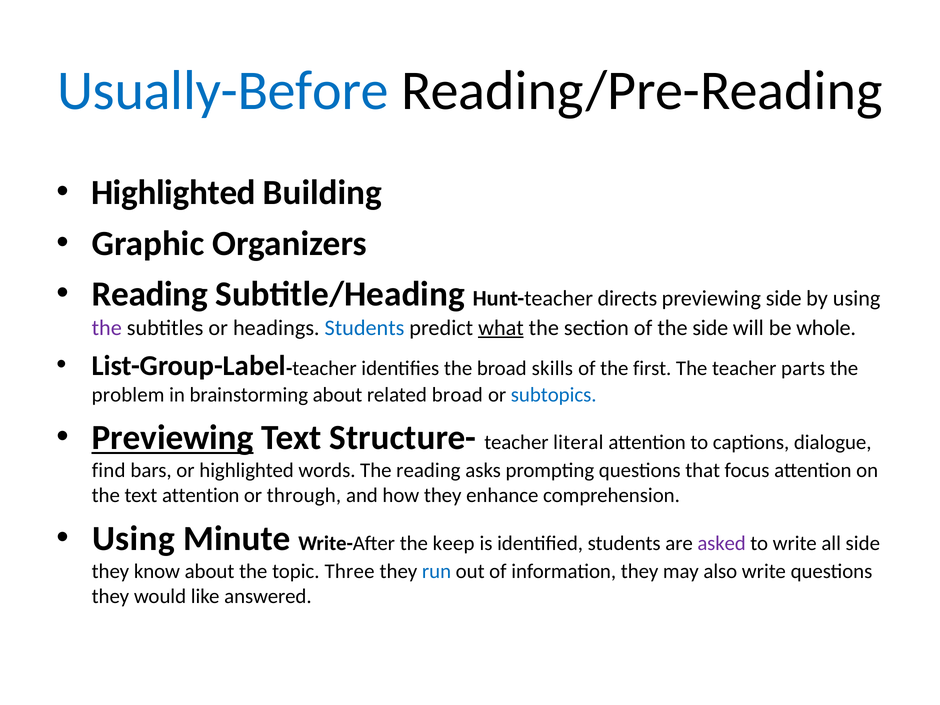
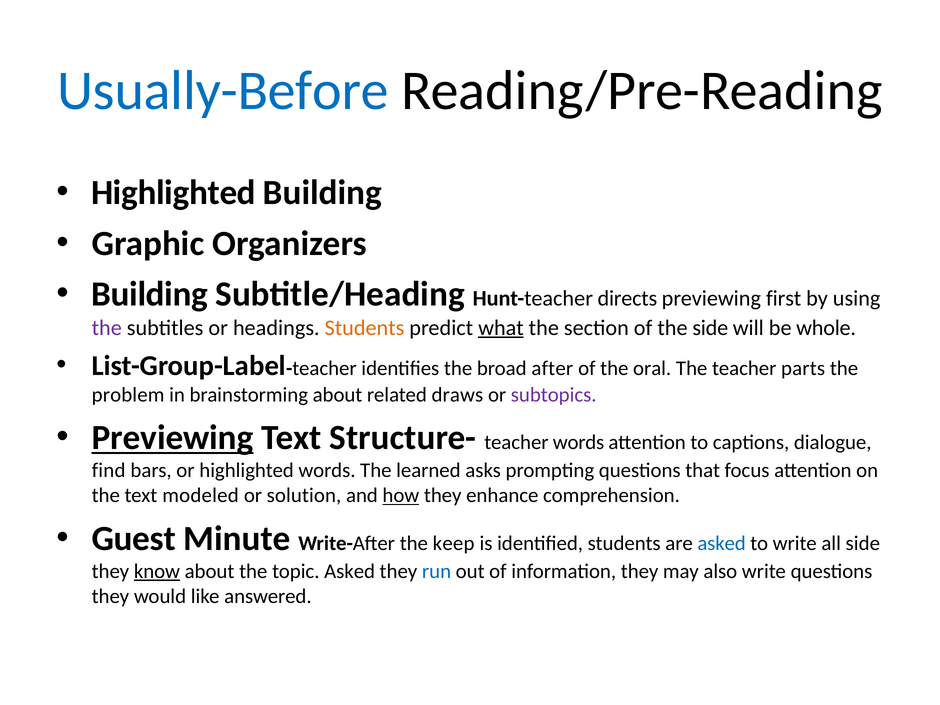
Reading at (150, 294): Reading -> Building
previewing side: side -> first
Students at (364, 328) colour: blue -> orange
skills: skills -> after
first: first -> oral
related broad: broad -> draws
subtopics colour: blue -> purple
teacher literal: literal -> words
The reading: reading -> learned
text attention: attention -> modeled
through: through -> solution
how underline: none -> present
Using at (133, 539): Using -> Guest
asked at (722, 543) colour: purple -> blue
know underline: none -> present
topic Three: Three -> Asked
